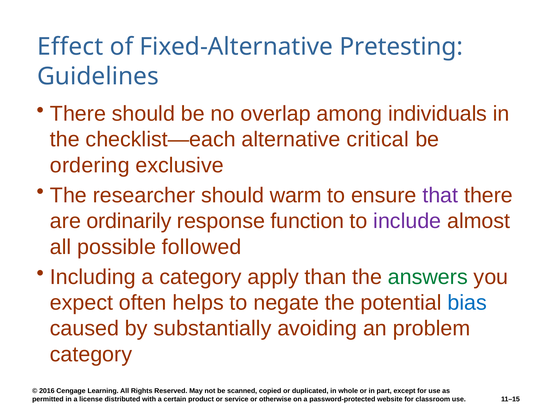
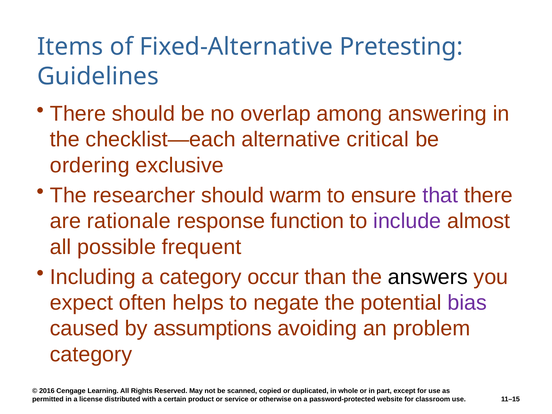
Effect: Effect -> Items
individuals: individuals -> answering
ordinarily: ordinarily -> rationale
followed: followed -> frequent
apply: apply -> occur
answers colour: green -> black
bias colour: blue -> purple
substantially: substantially -> assumptions
